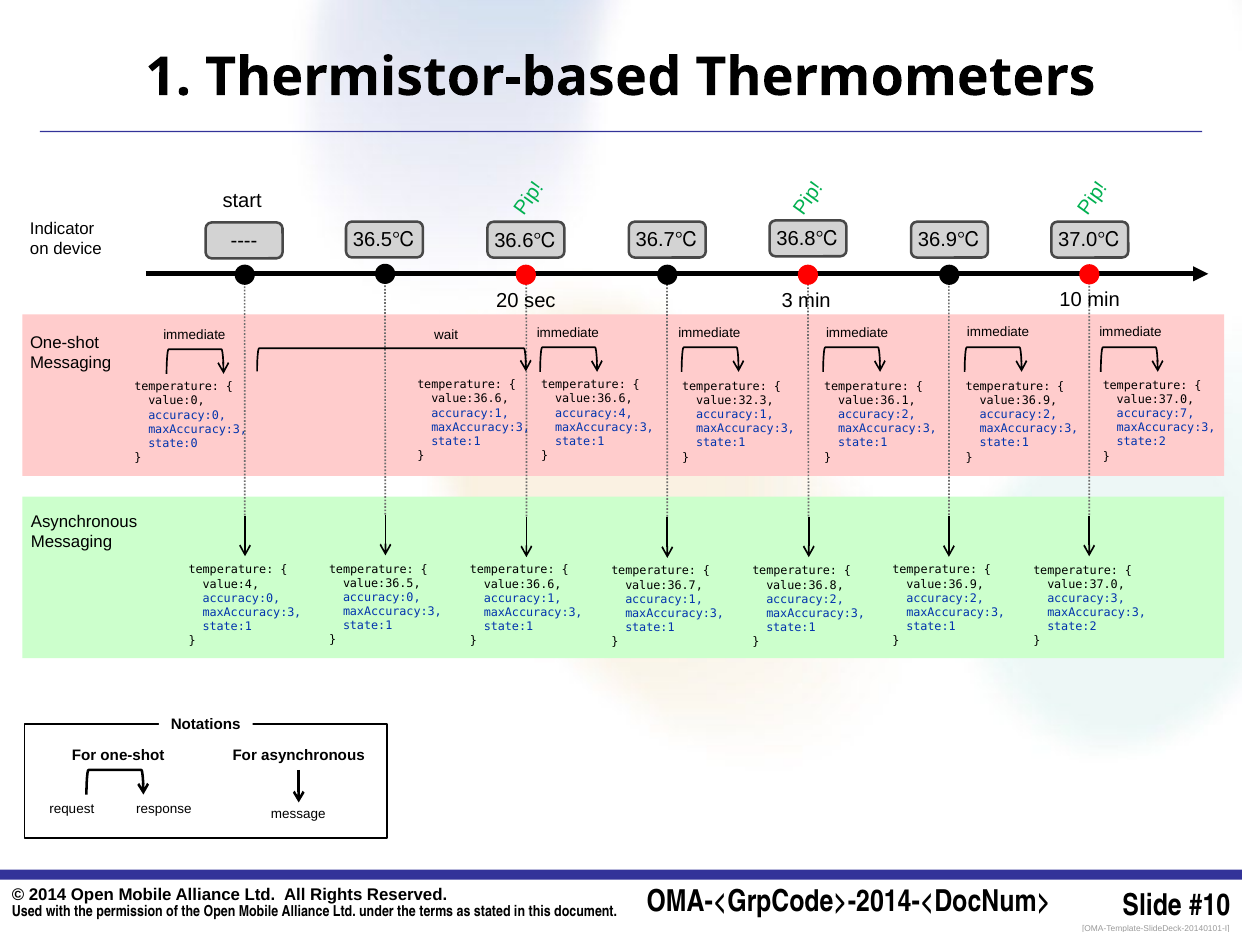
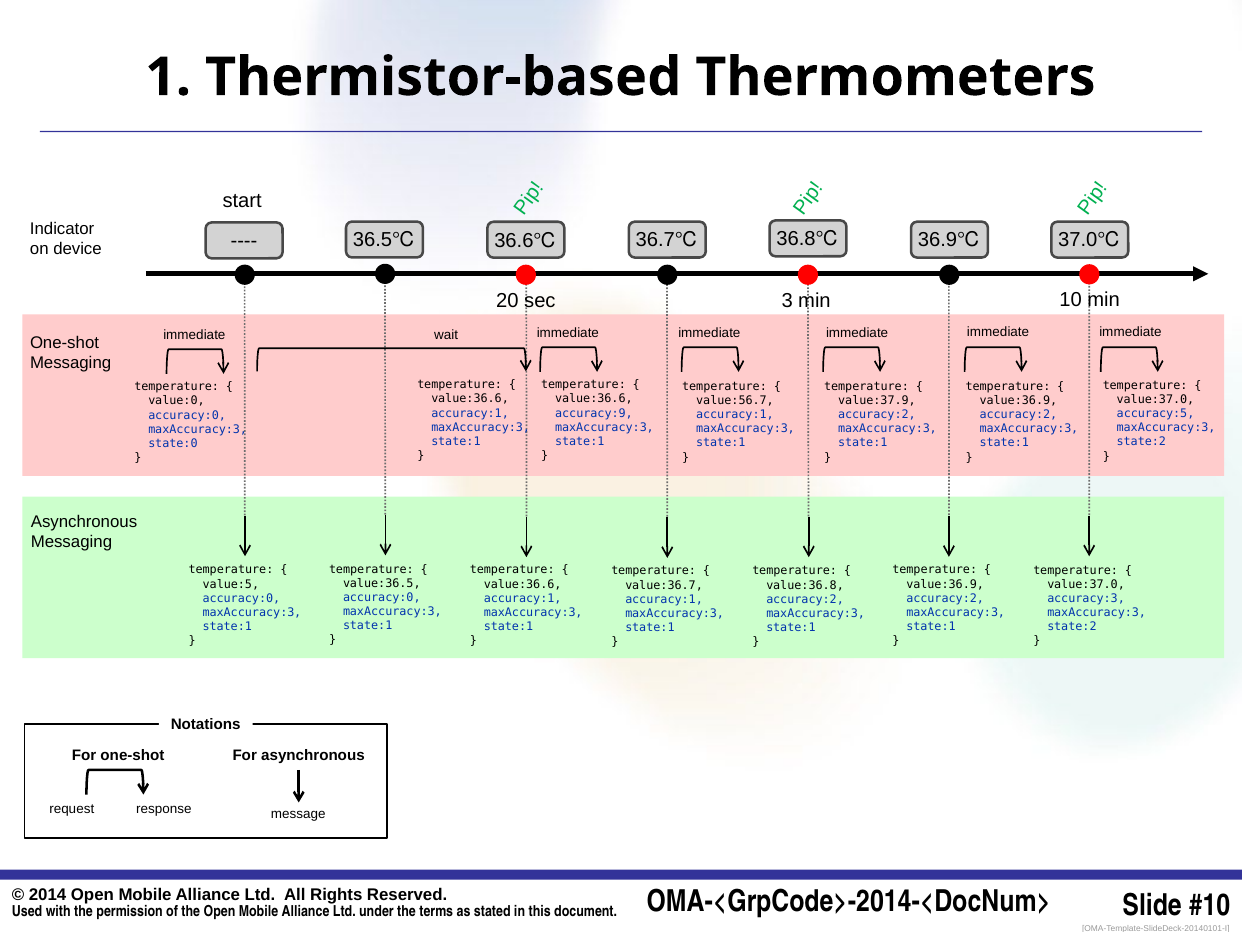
value:36.1: value:36.1 -> value:37.9
value:32.3: value:32.3 -> value:56.7
accuracy:4: accuracy:4 -> accuracy:9
accuracy:7: accuracy:7 -> accuracy:5
value:4: value:4 -> value:5
